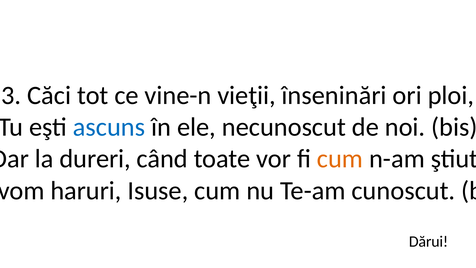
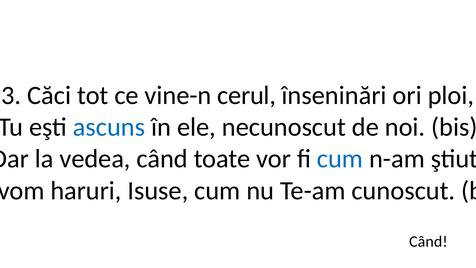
vieţii: vieţii -> cerul
dureri: dureri -> vedea
cum at (340, 159) colour: orange -> blue
Dărui at (429, 241): Dărui -> Când
